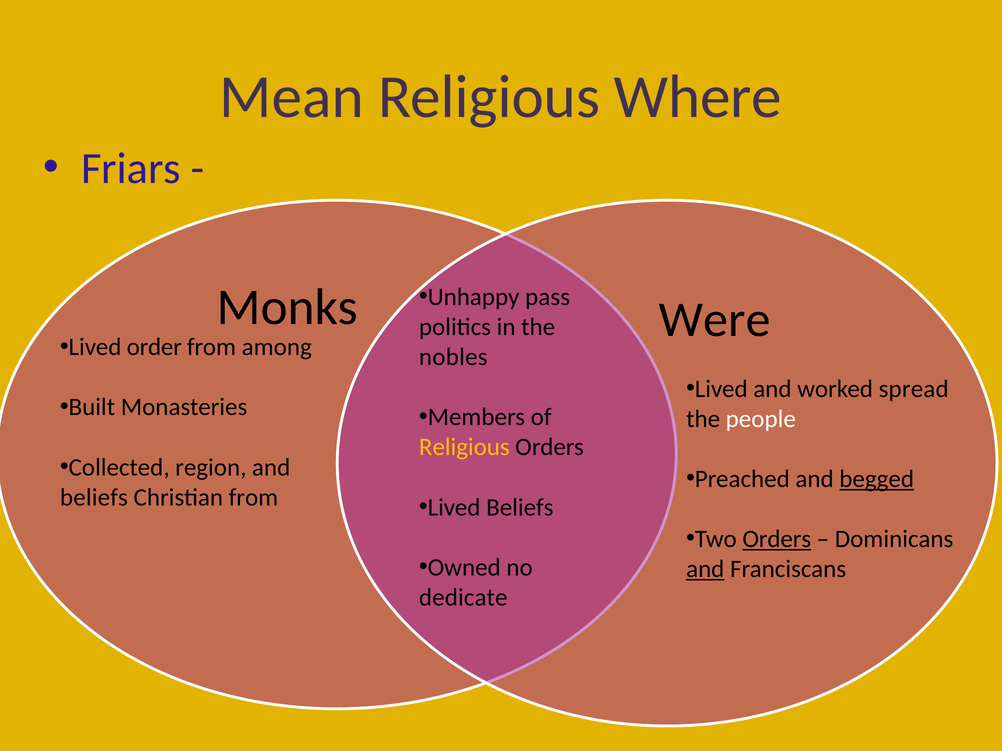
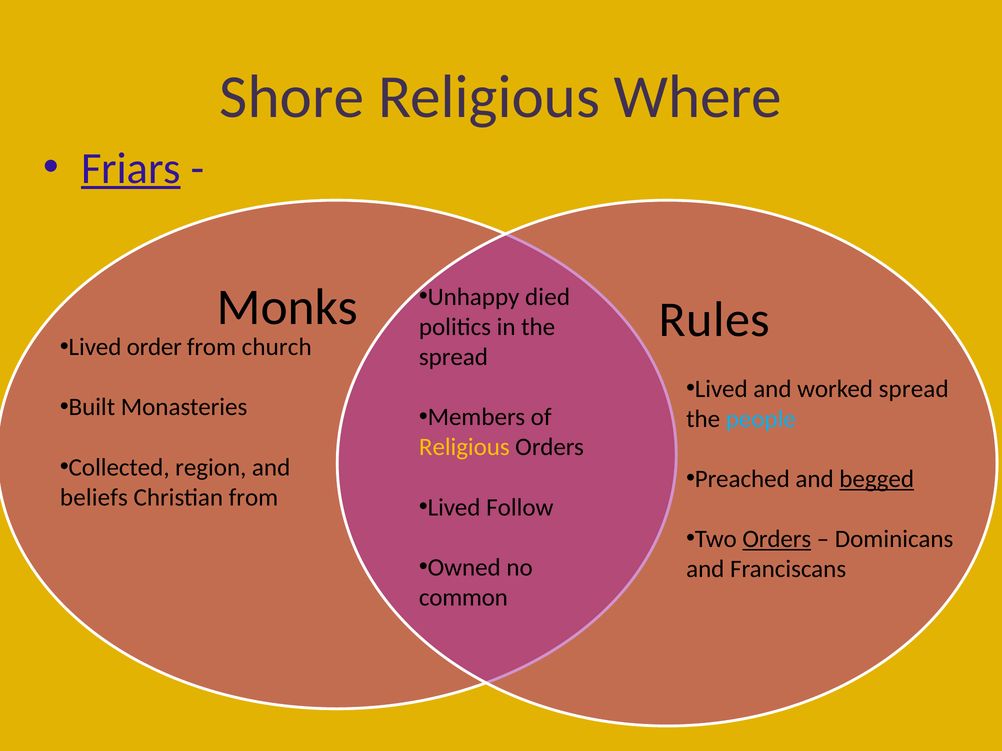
Mean: Mean -> Shore
Friars underline: none -> present
pass: pass -> died
Were: Were -> Rules
among: among -> church
nobles at (453, 357): nobles -> spread
people colour: white -> light blue
Lived Beliefs: Beliefs -> Follow
and at (705, 569) underline: present -> none
dedicate: dedicate -> common
